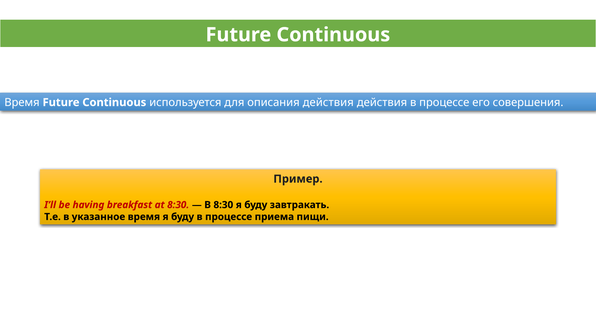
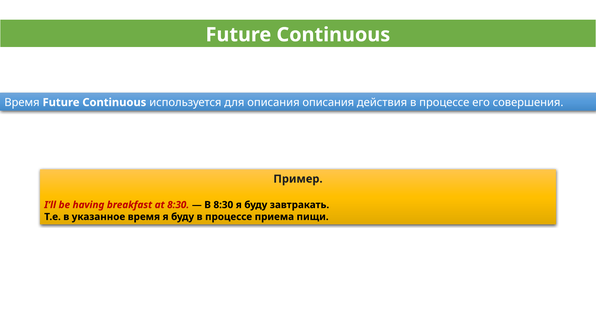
описания действия: действия -> описания
